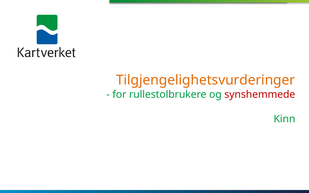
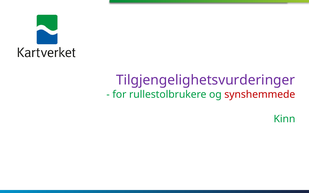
Tilgjengelighetsvurderinger colour: orange -> purple
